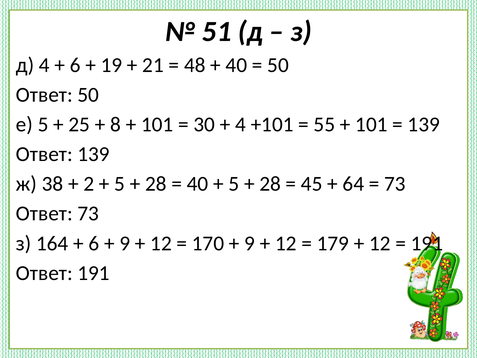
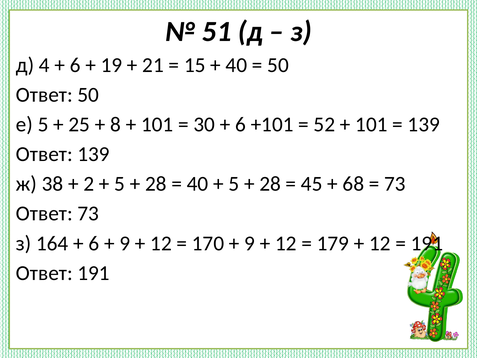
48: 48 -> 15
4 at (241, 124): 4 -> 6
55: 55 -> 52
64: 64 -> 68
